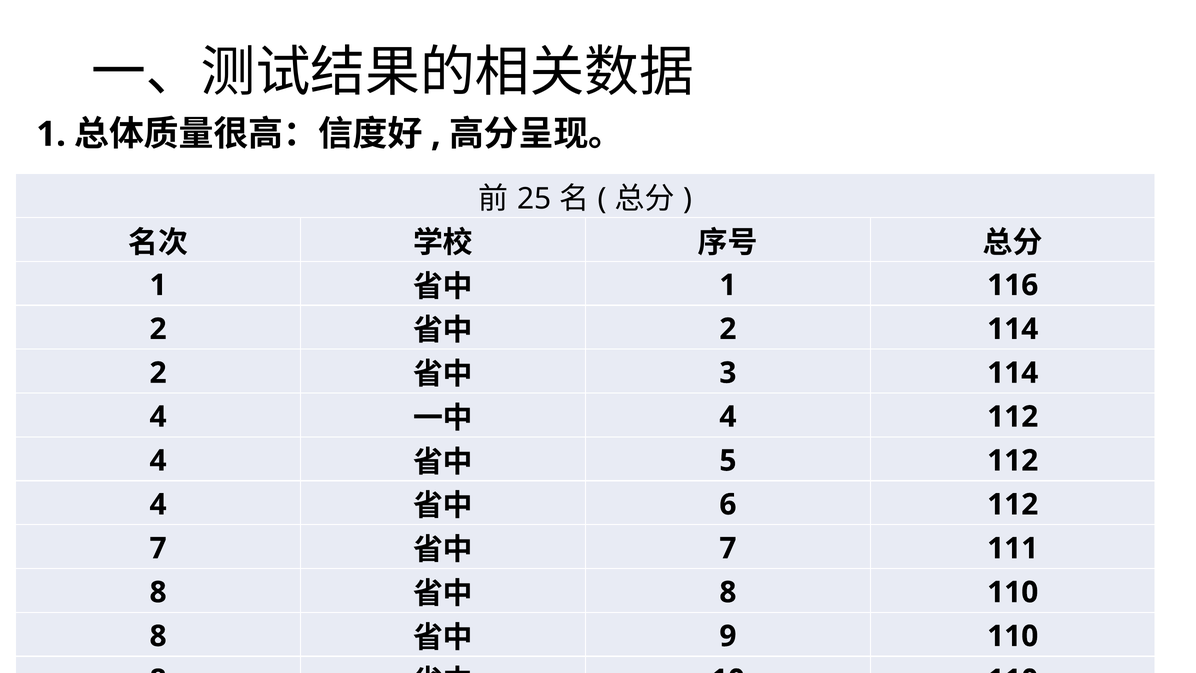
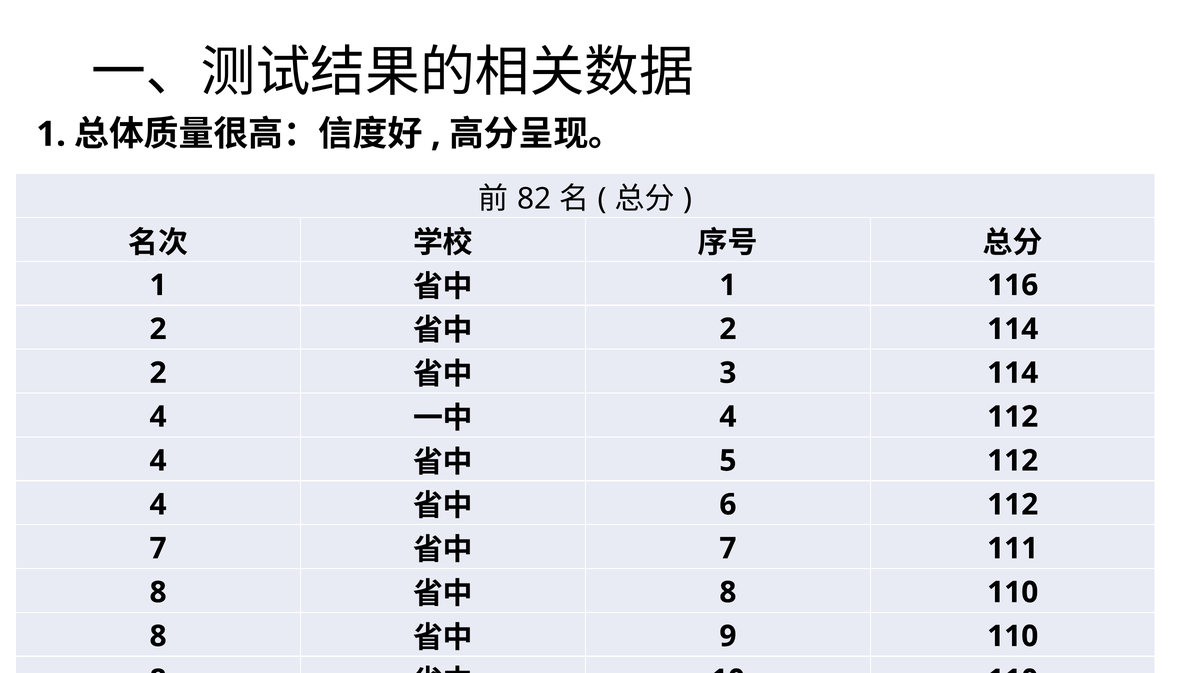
25: 25 -> 82
